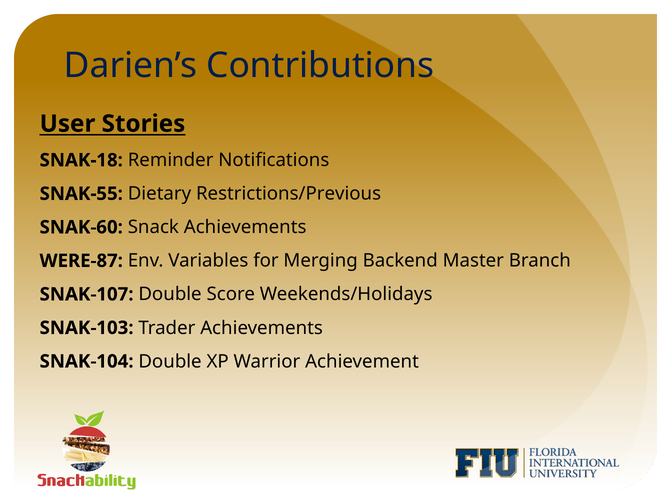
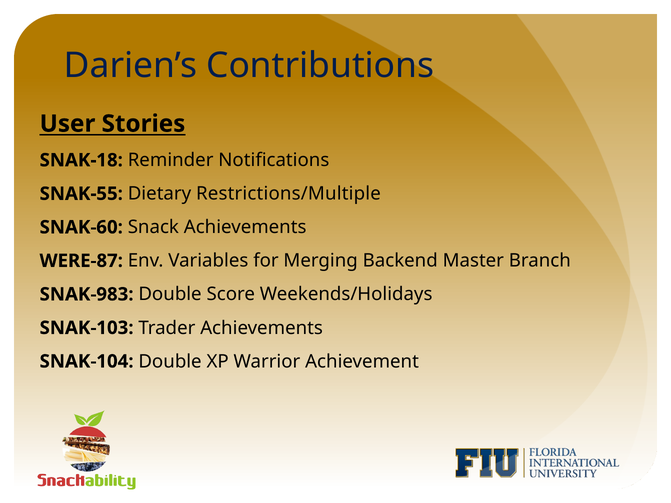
Restrictions/Previous: Restrictions/Previous -> Restrictions/Multiple
SNAK-107: SNAK-107 -> SNAK-983
